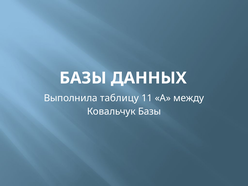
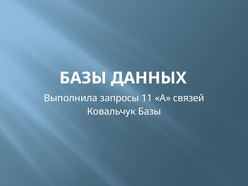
таблицу: таблицу -> запросы
между: между -> связей
